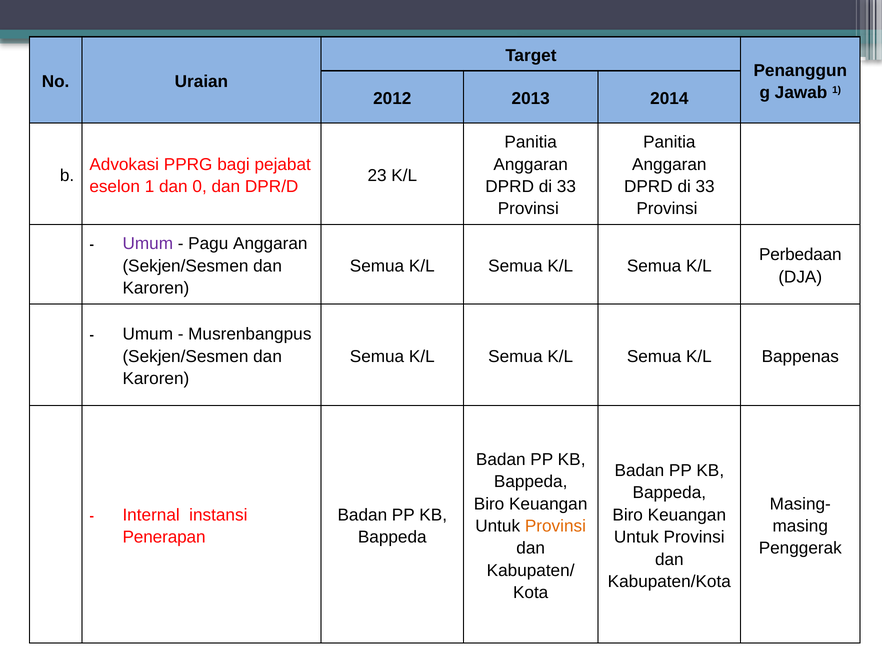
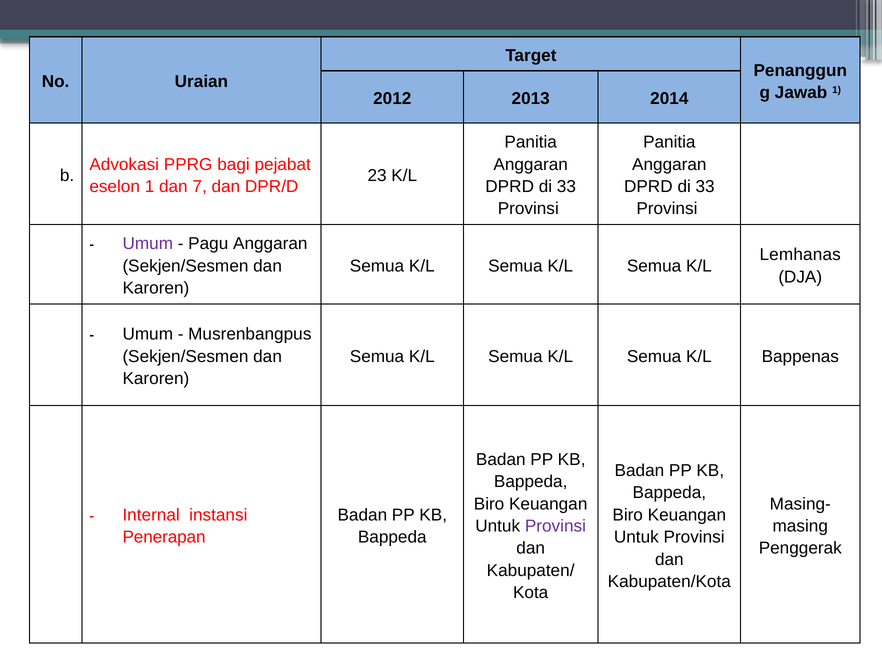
0: 0 -> 7
Perbedaan: Perbedaan -> Lemhanas
Provinsi at (555, 526) colour: orange -> purple
